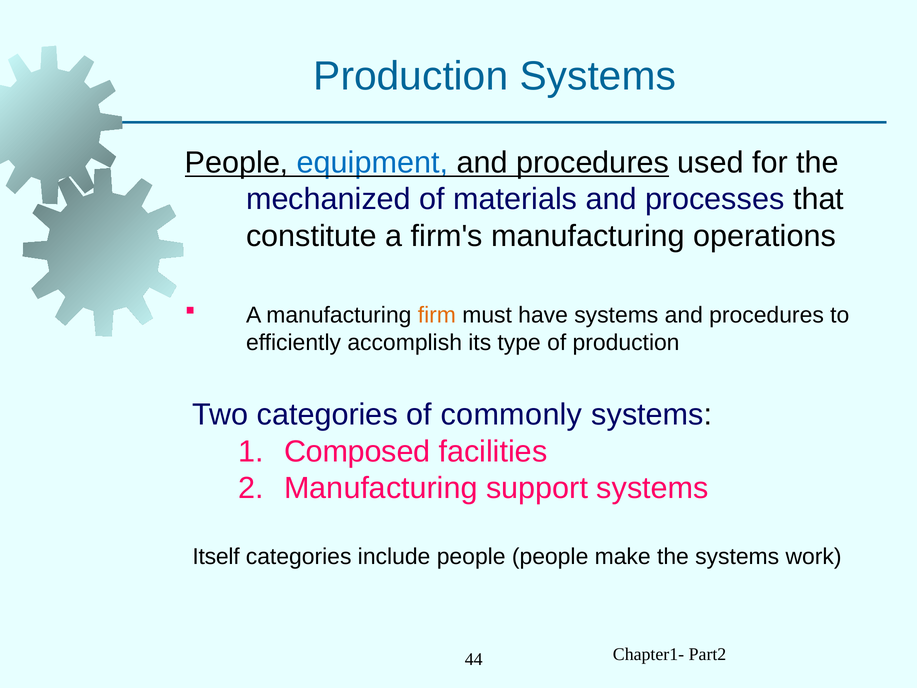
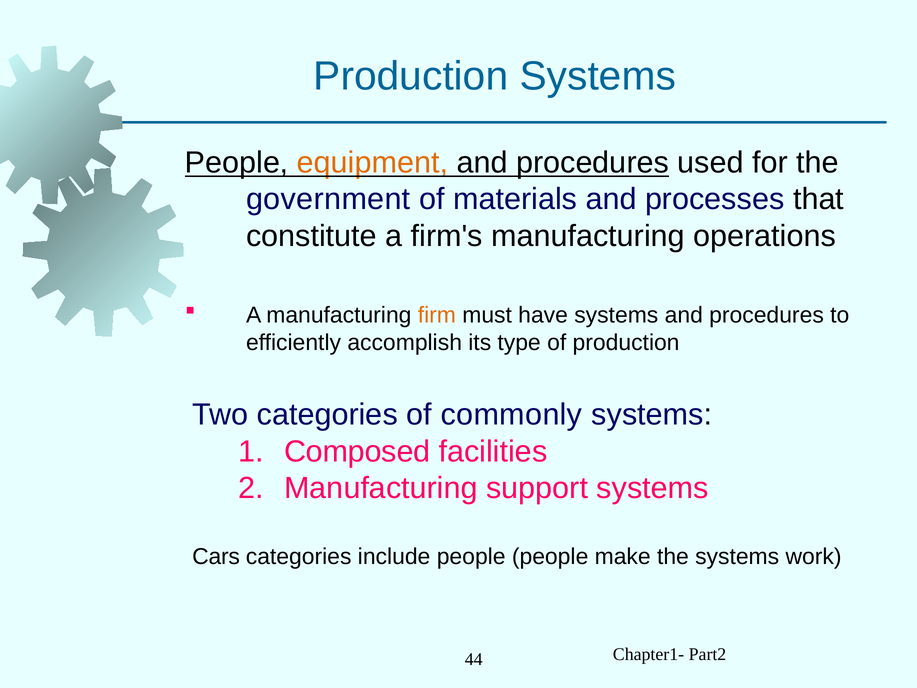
equipment colour: blue -> orange
mechanized: mechanized -> government
Itself: Itself -> Cars
